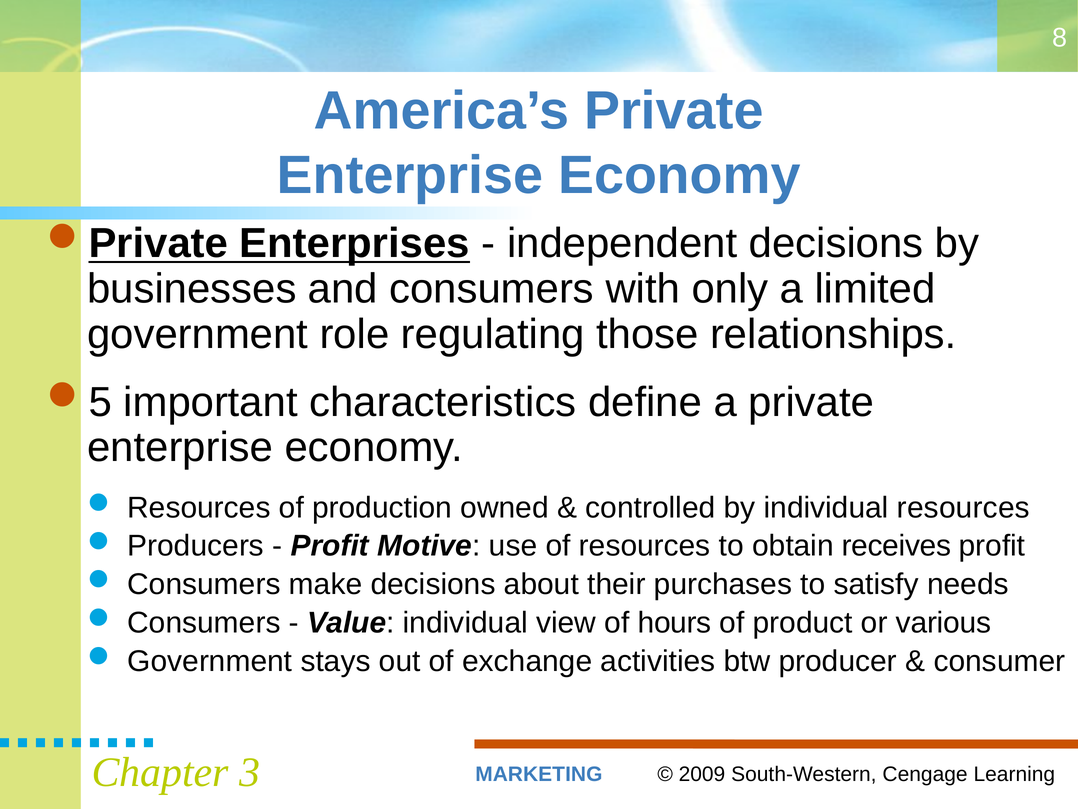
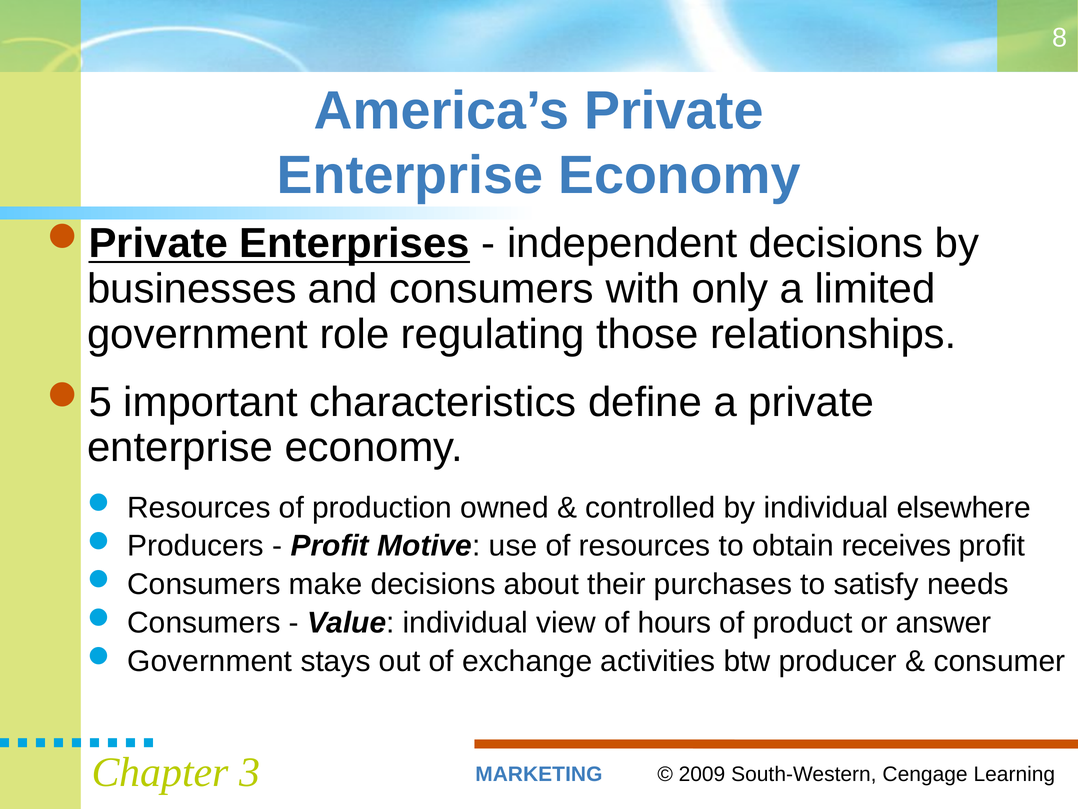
individual resources: resources -> elsewhere
various: various -> answer
